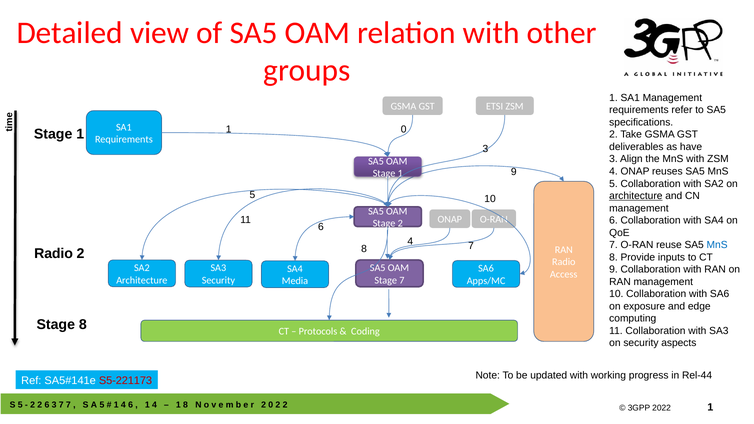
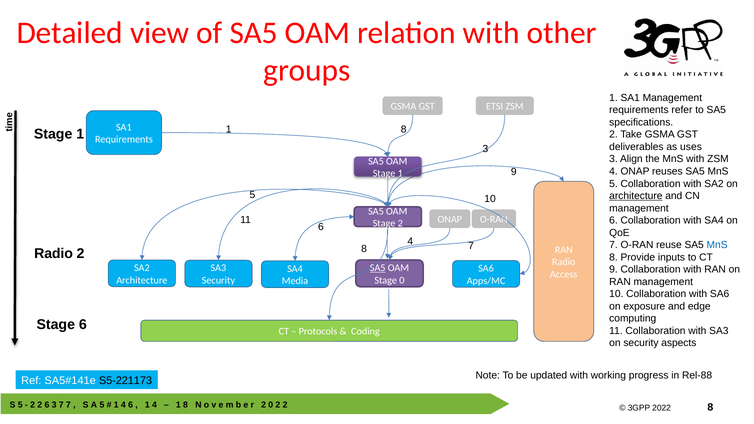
0 at (404, 129): 0 -> 8
have: have -> uses
SA5 at (378, 268) underline: none -> present
Stage 7: 7 -> 0
Stage 8: 8 -> 6
Rel-44: Rel-44 -> Rel-88
S5-221173 colour: red -> black
1 at (710, 407): 1 -> 8
